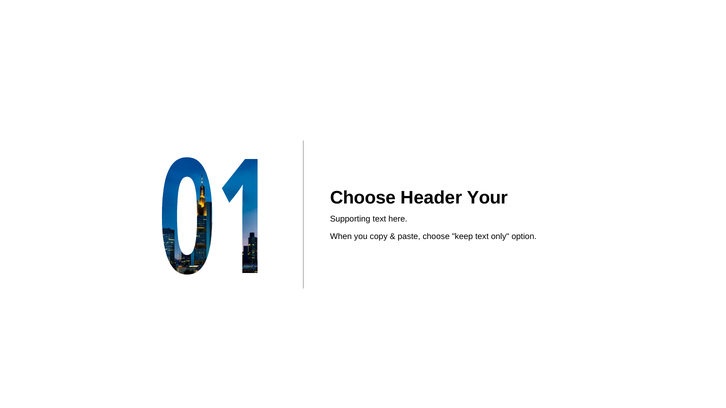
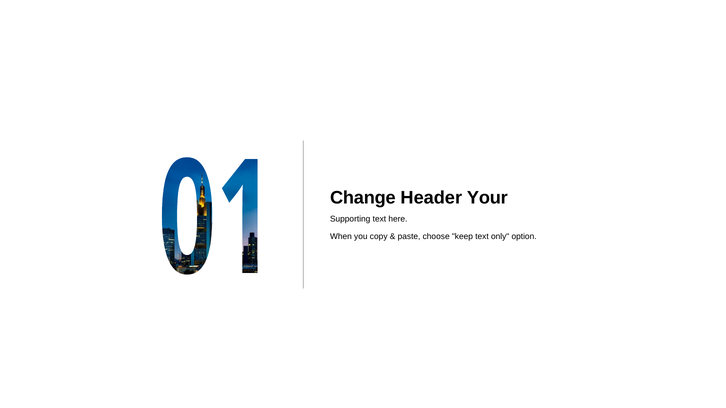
Choose at (363, 198): Choose -> Change
